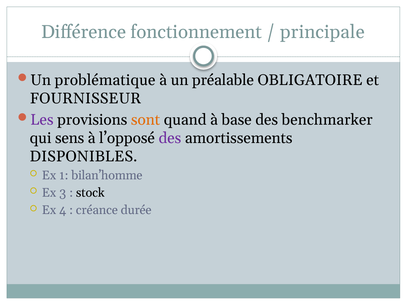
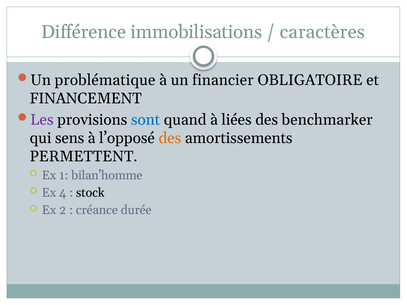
fonctionnement: fonctionnement -> immobilisations
principale: principale -> caractères
préalable: préalable -> financier
FOURNISSEUR: FOURNISSEUR -> FINANCEMENT
sont colour: orange -> blue
base: base -> liées
des at (170, 138) colour: purple -> orange
DISPONIBLES: DISPONIBLES -> PERMETTENT
3: 3 -> 4
4: 4 -> 2
